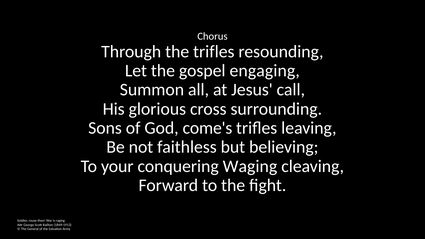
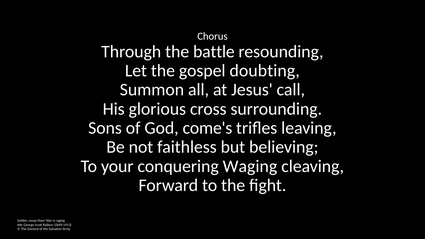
the trifles: trifles -> battle
engaging: engaging -> doubting
